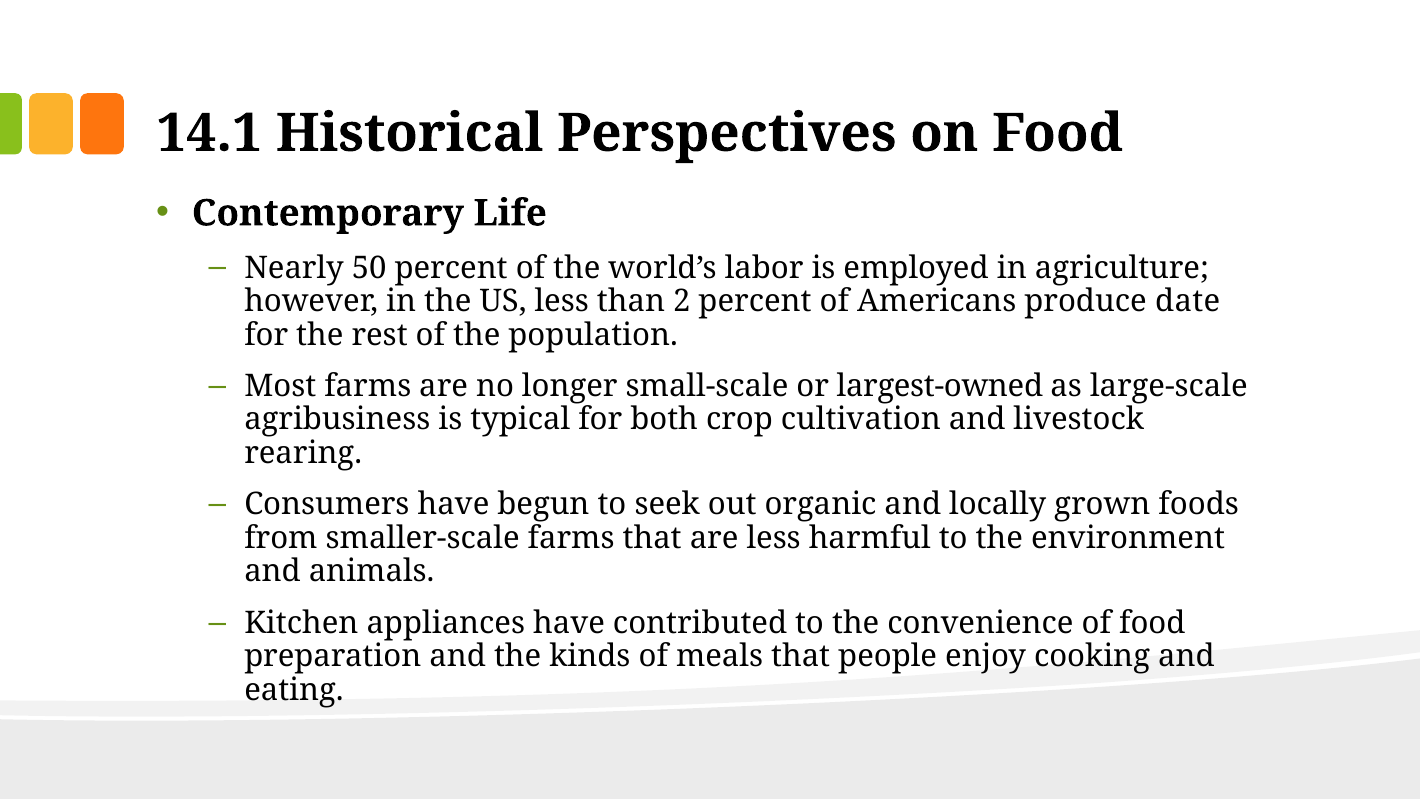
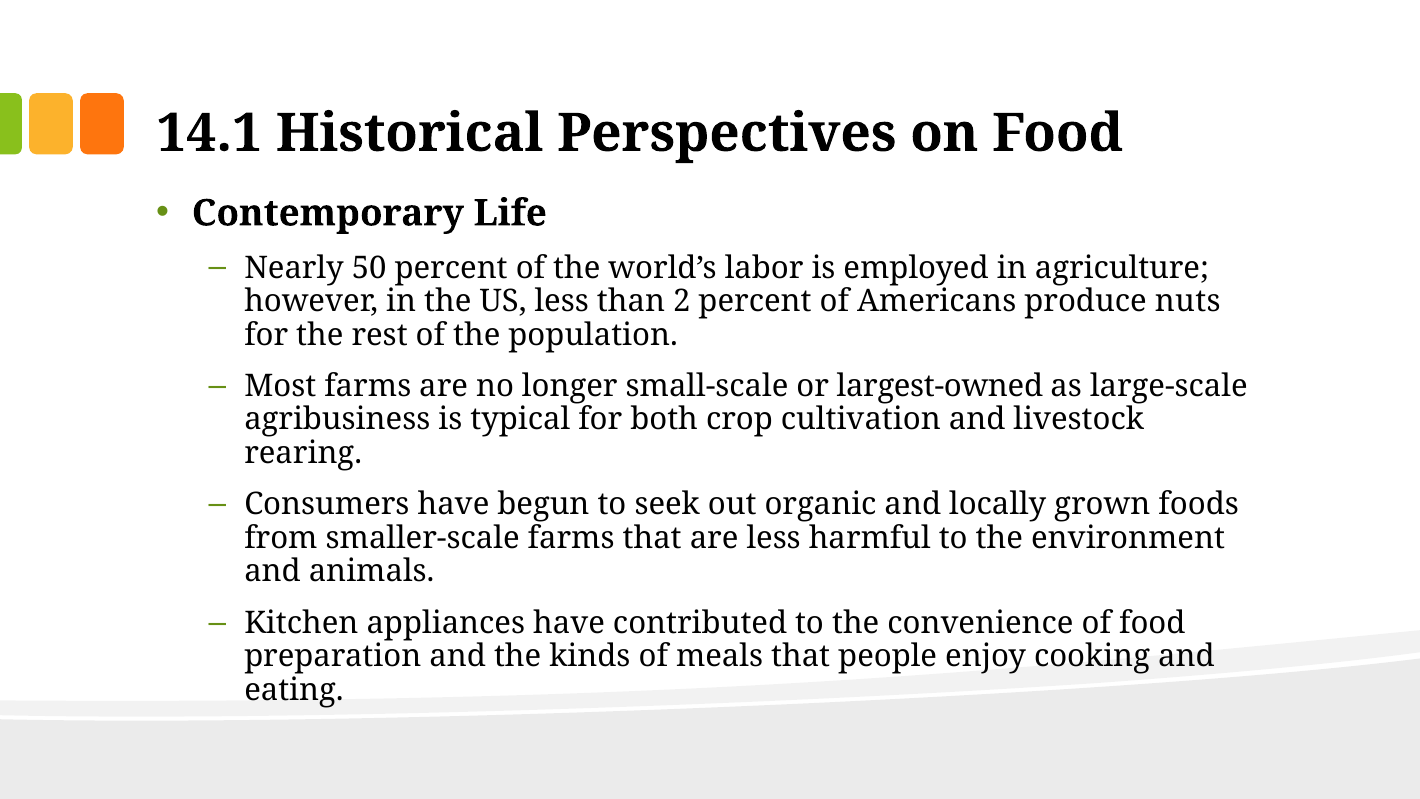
date: date -> nuts
